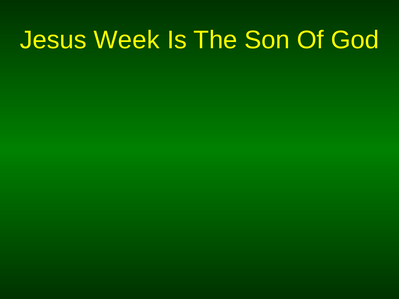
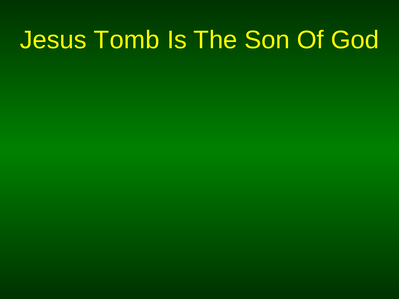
Week: Week -> Tomb
